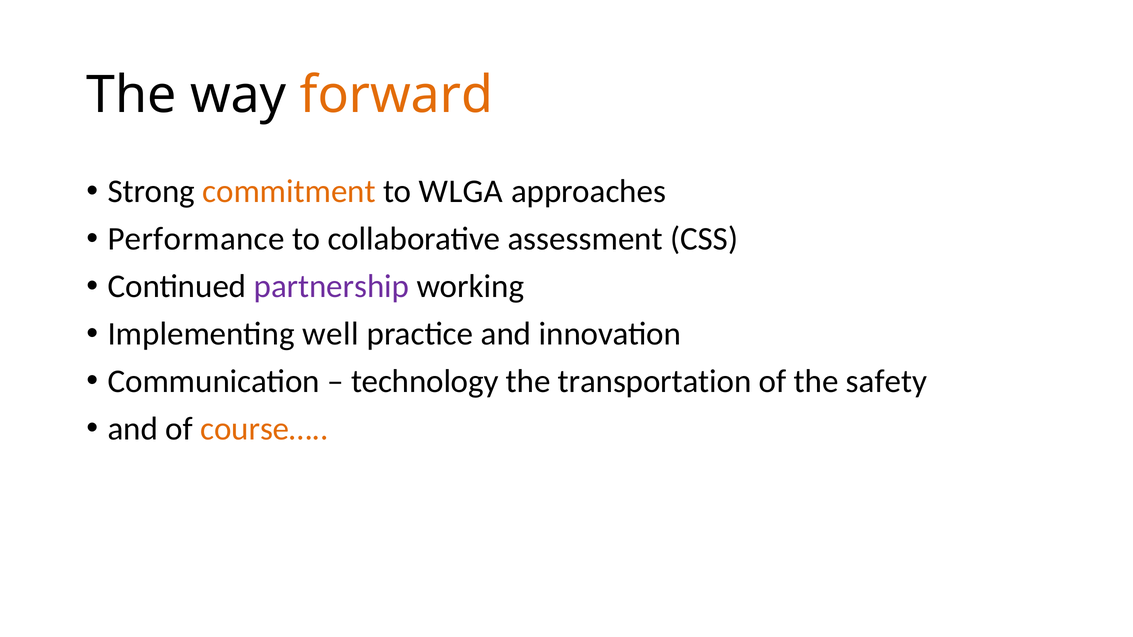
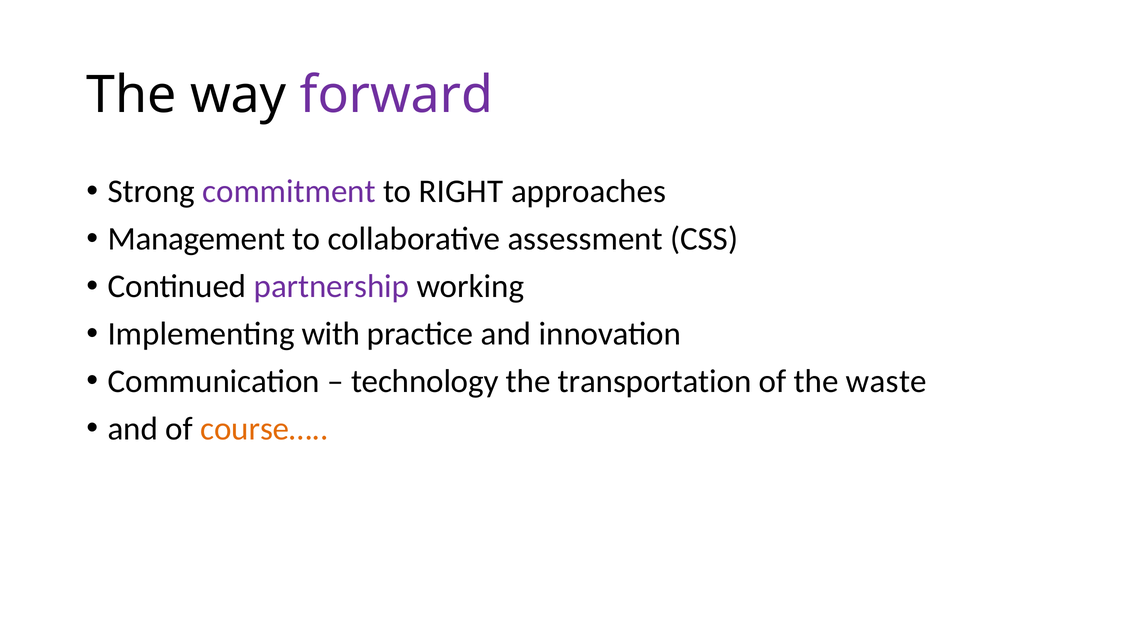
forward colour: orange -> purple
commitment colour: orange -> purple
WLGA: WLGA -> RIGHT
Performance: Performance -> Management
well: well -> with
safety: safety -> waste
